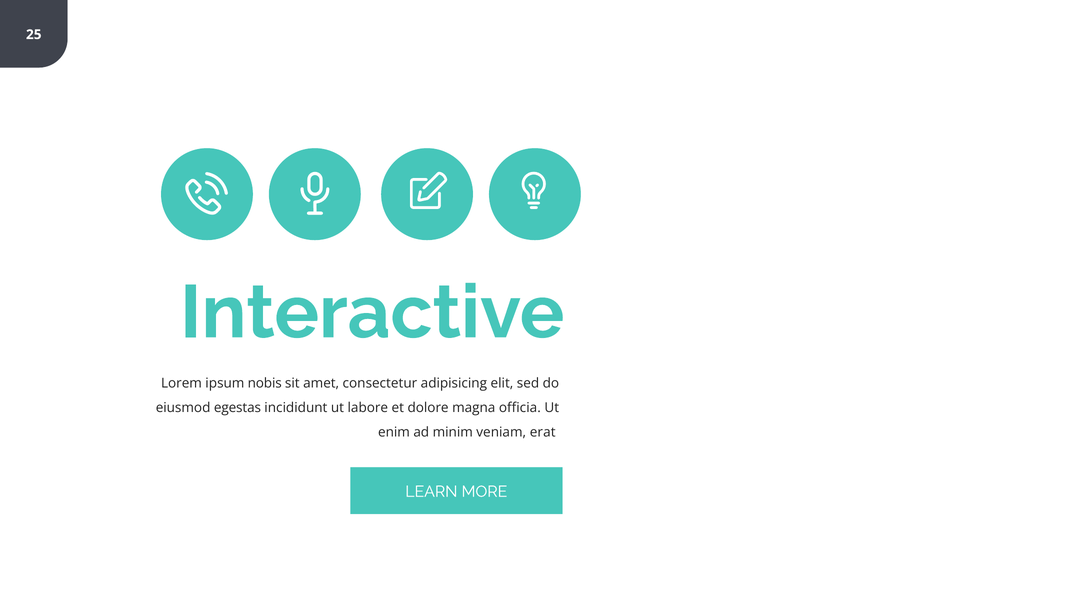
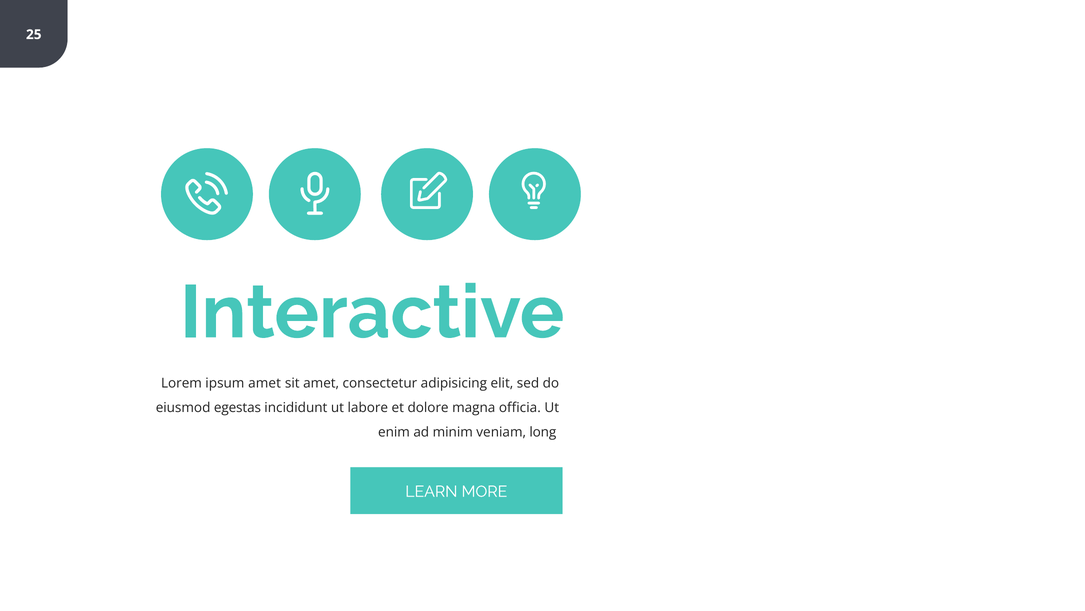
ipsum nobis: nobis -> amet
erat: erat -> long
